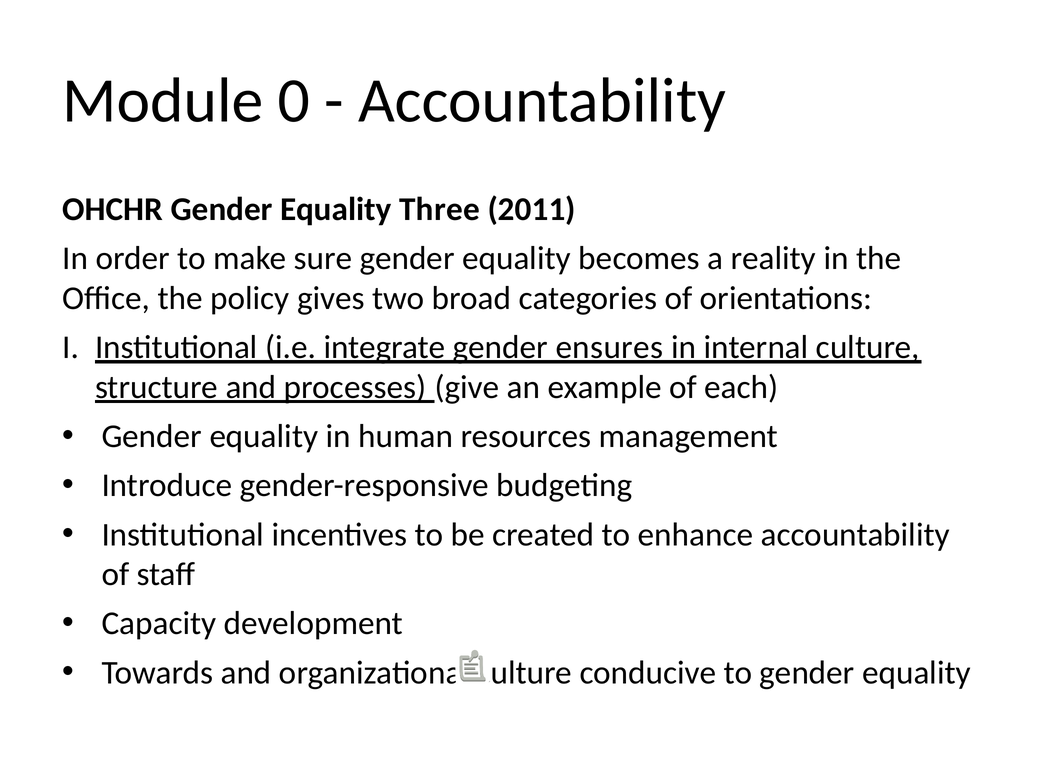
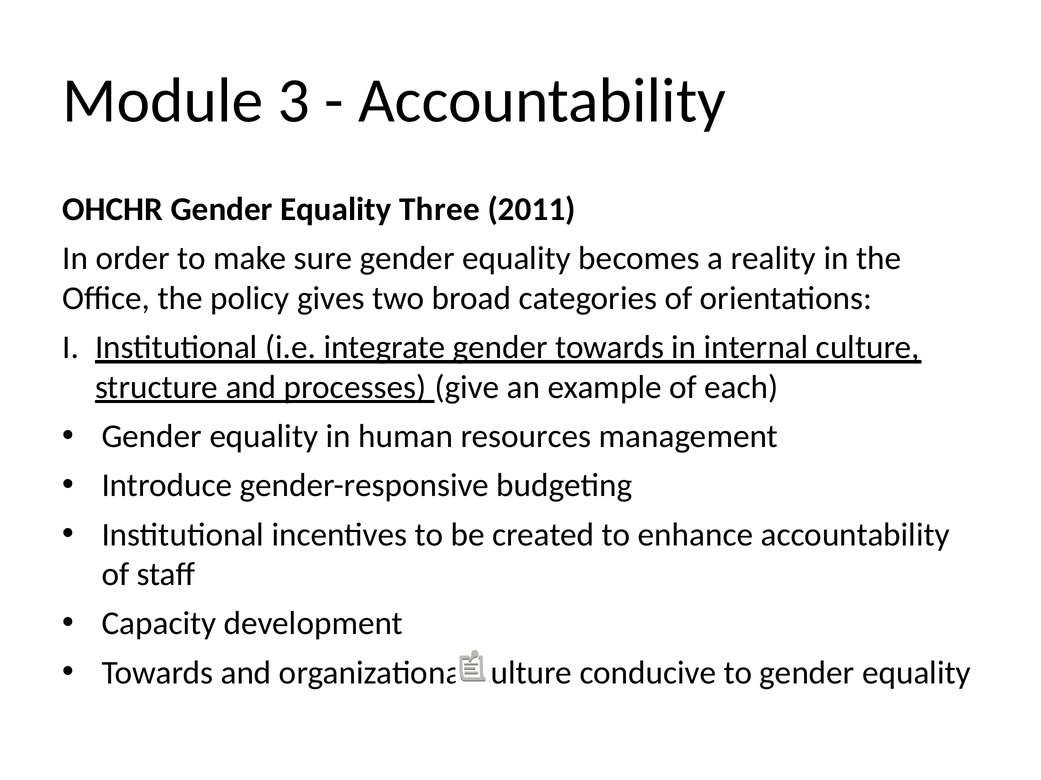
0: 0 -> 3
gender ensures: ensures -> towards
